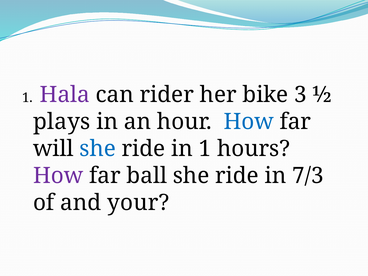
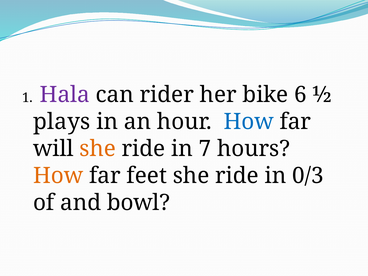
3: 3 -> 6
she at (98, 149) colour: blue -> orange
in 1: 1 -> 7
How at (58, 176) colour: purple -> orange
ball: ball -> feet
7/3: 7/3 -> 0/3
your: your -> bowl
